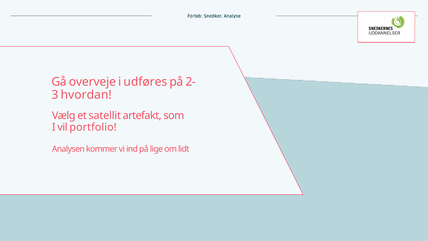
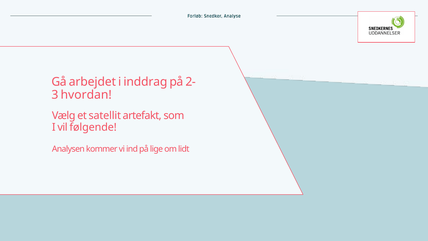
overveje: overveje -> arbejdet
udføres: udføres -> inddrag
portfolio: portfolio -> følgende
